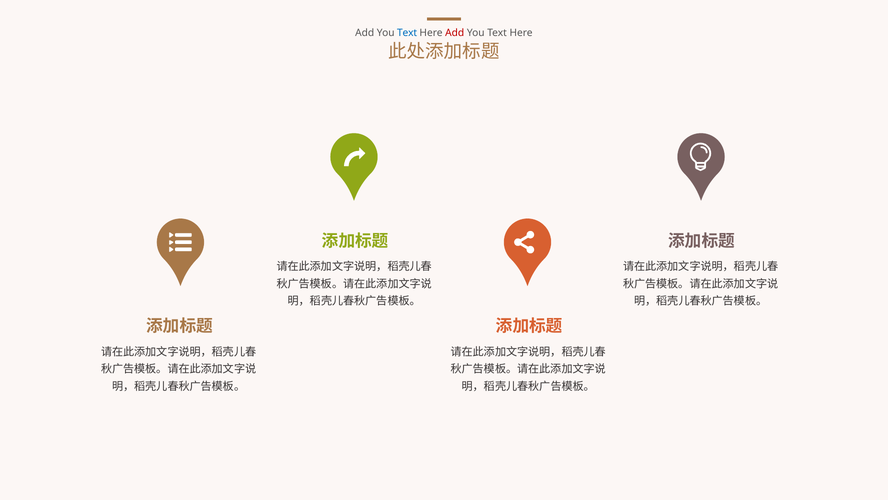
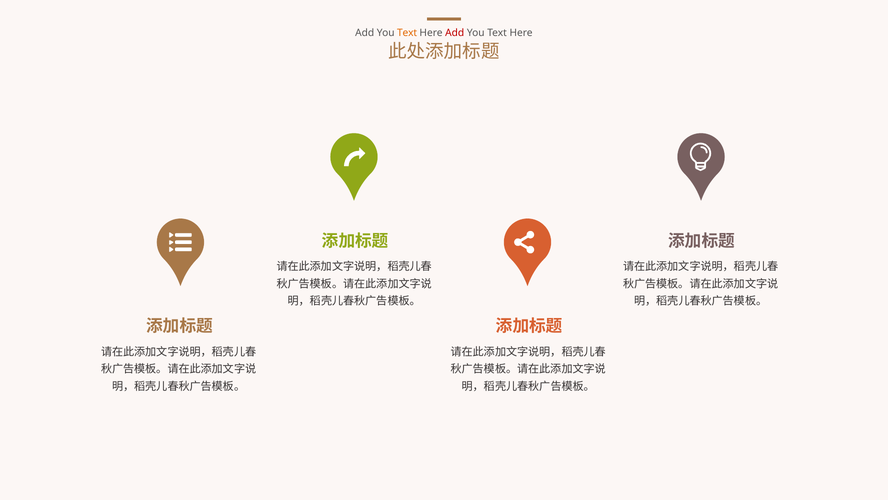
Text at (407, 33) colour: blue -> orange
